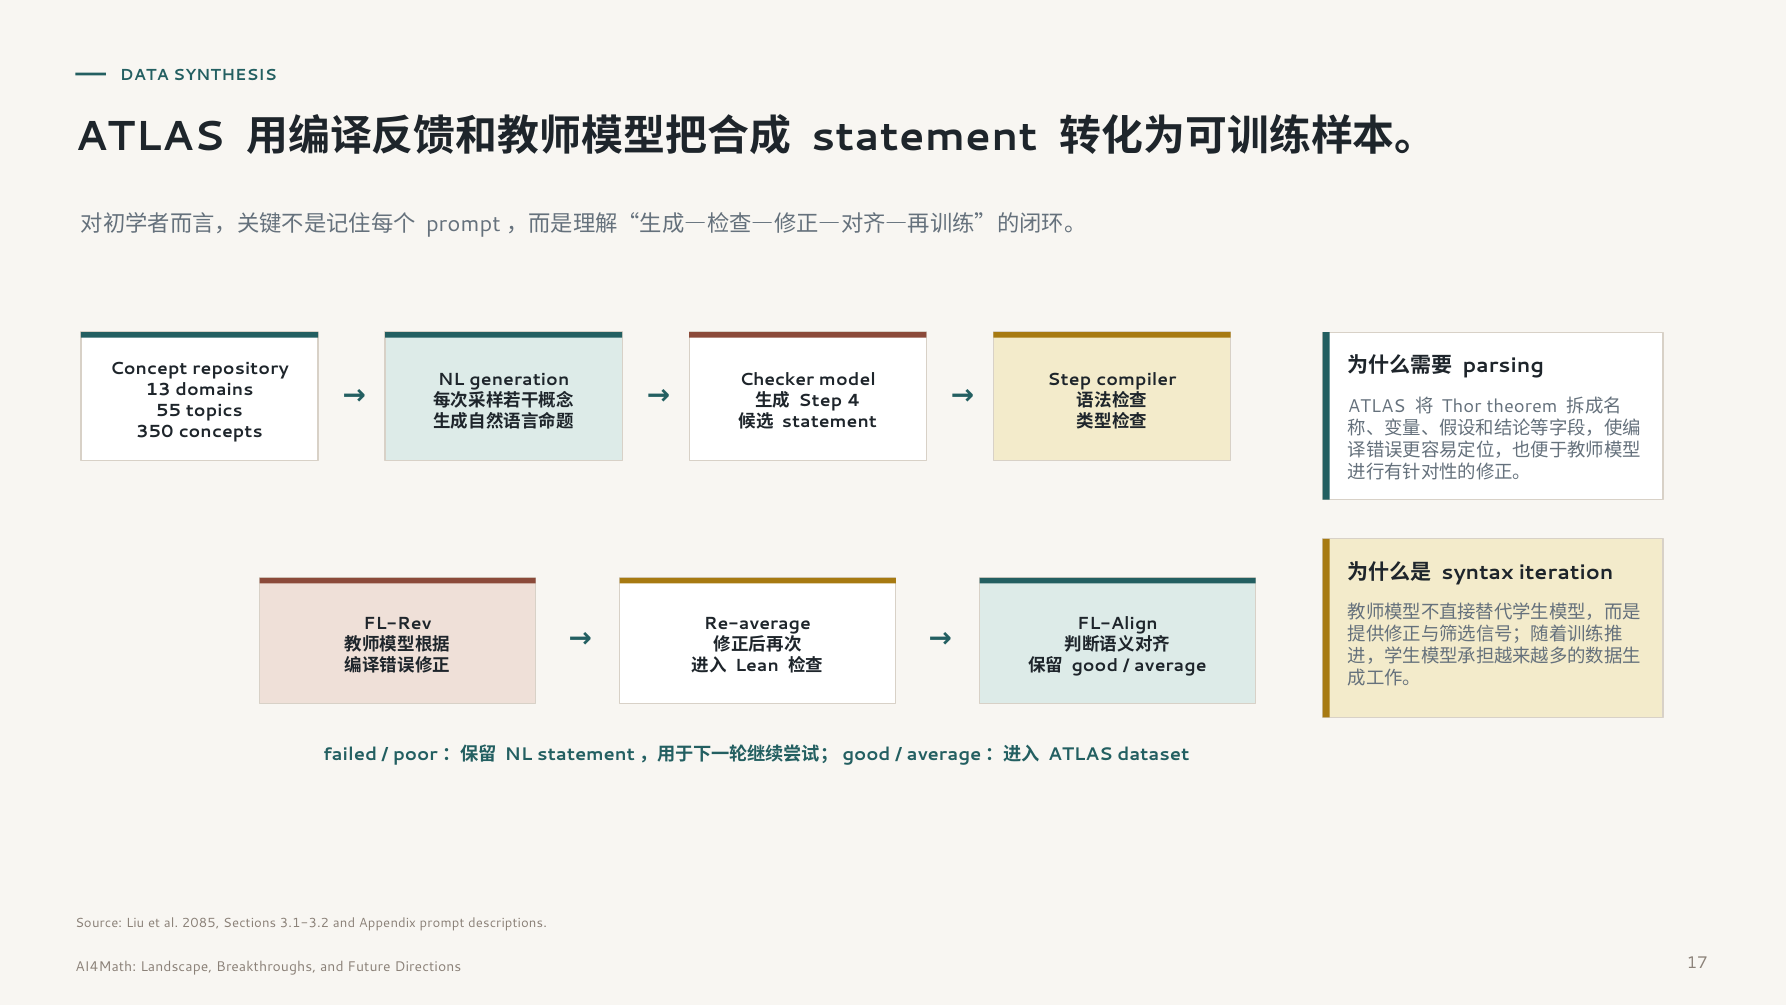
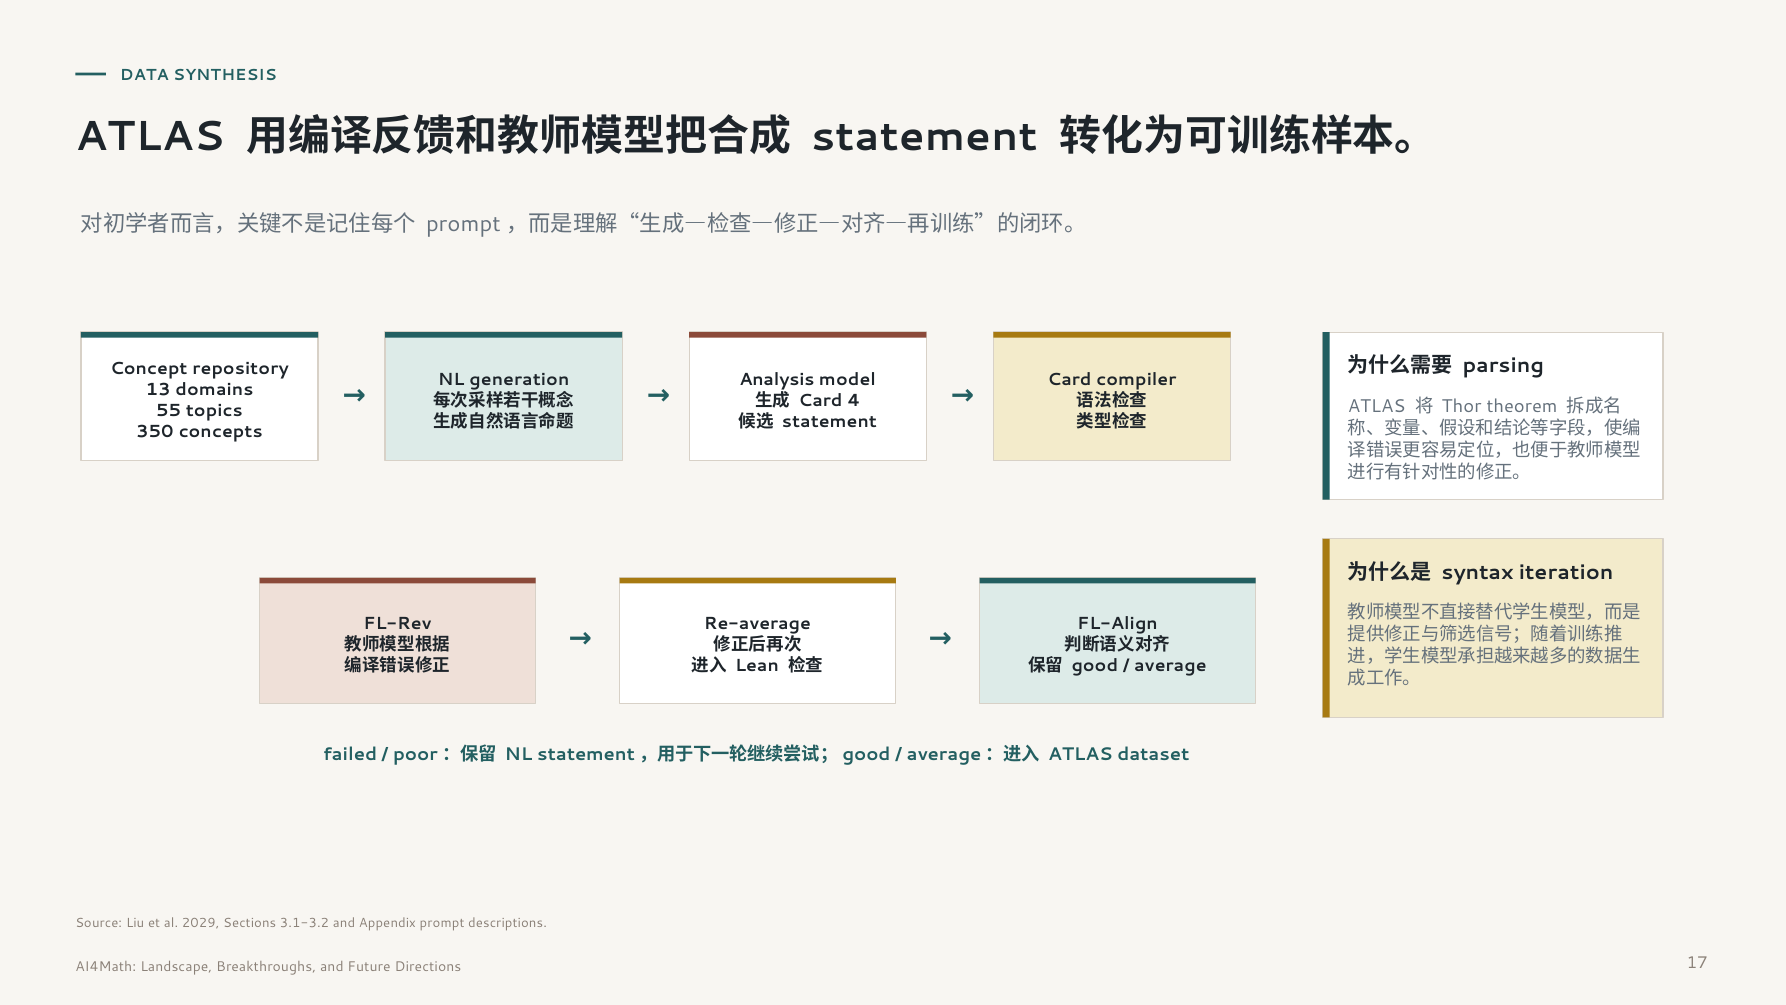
Checker: Checker -> Analysis
Step at (1069, 379): Step -> Card
Step at (820, 400): Step -> Card
2085: 2085 -> 2029
